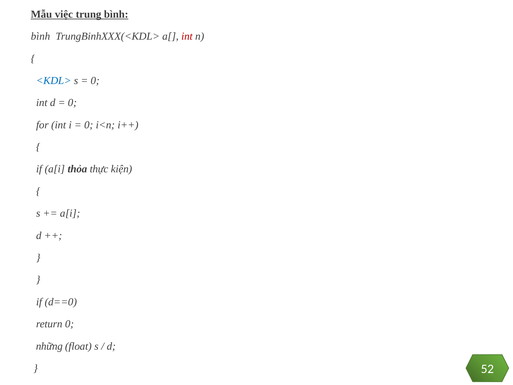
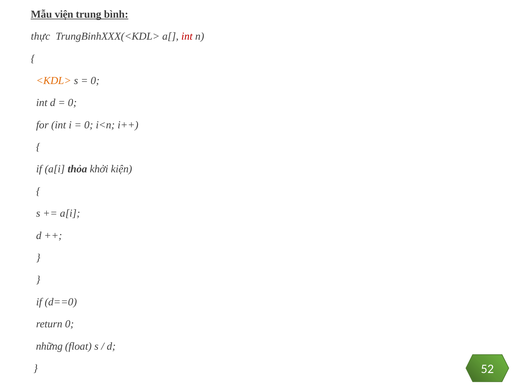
việc: việc -> viện
bình at (40, 36): bình -> thực
<KDL> colour: blue -> orange
thực: thực -> khởi
